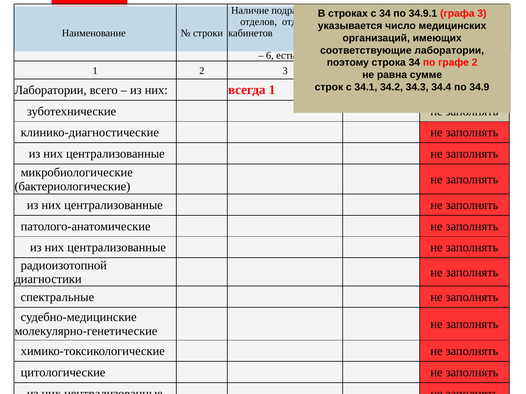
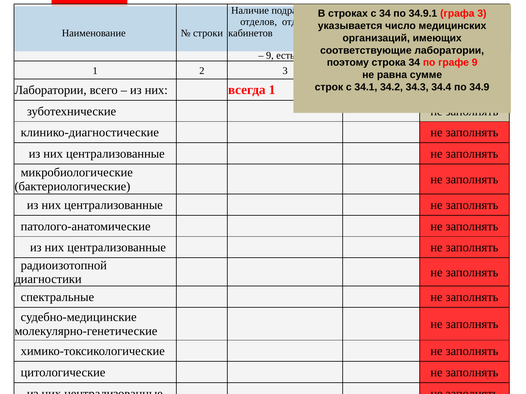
6 at (270, 56): 6 -> 9
графе 2: 2 -> 9
